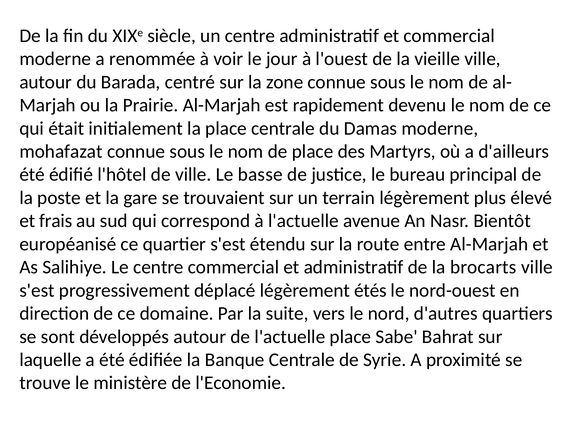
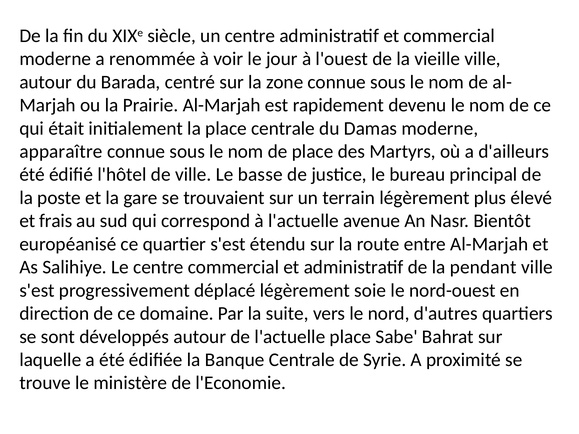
mohafazat: mohafazat -> apparaître
brocarts: brocarts -> pendant
étés: étés -> soie
